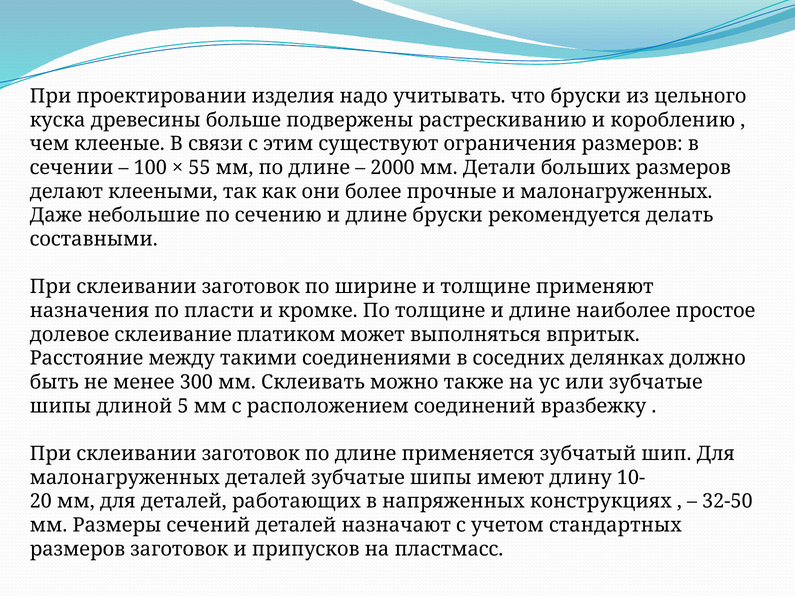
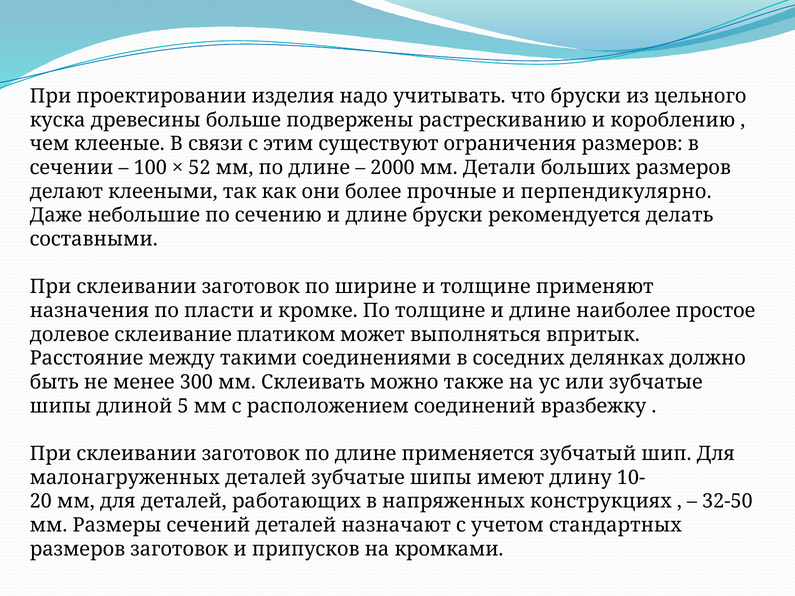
55: 55 -> 52
и малонагруженных: малонагруженных -> перпендикулярно
пластмасс: пластмасс -> кромками
